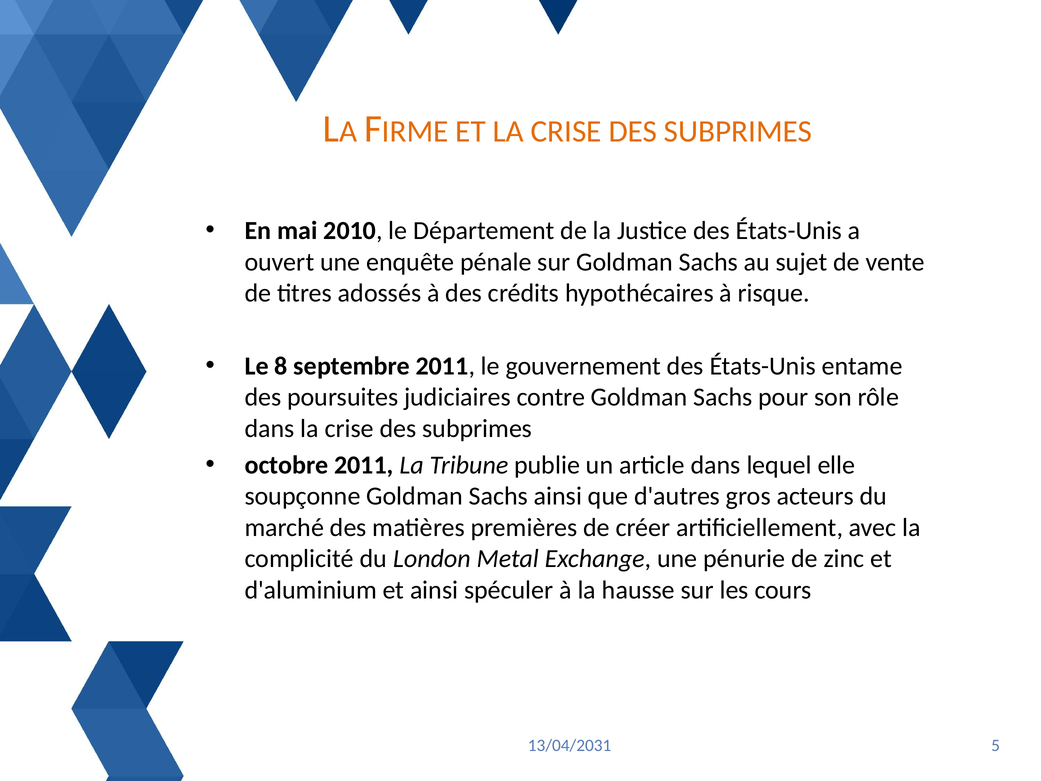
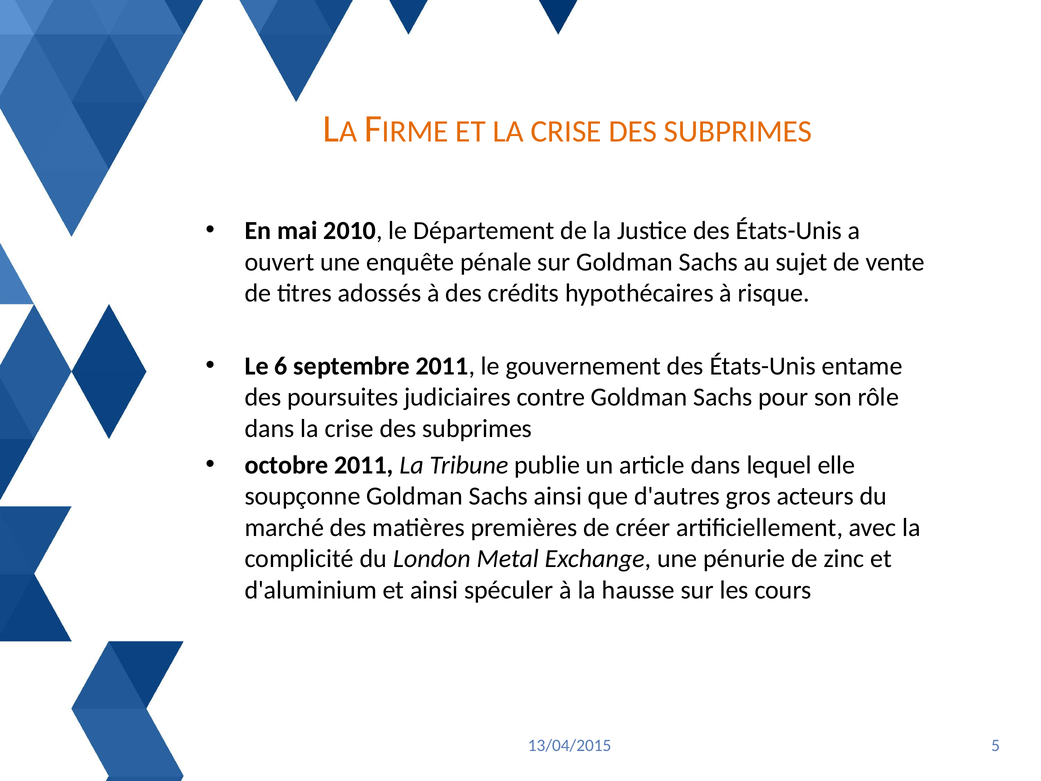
8: 8 -> 6
13/04/2031: 13/04/2031 -> 13/04/2015
